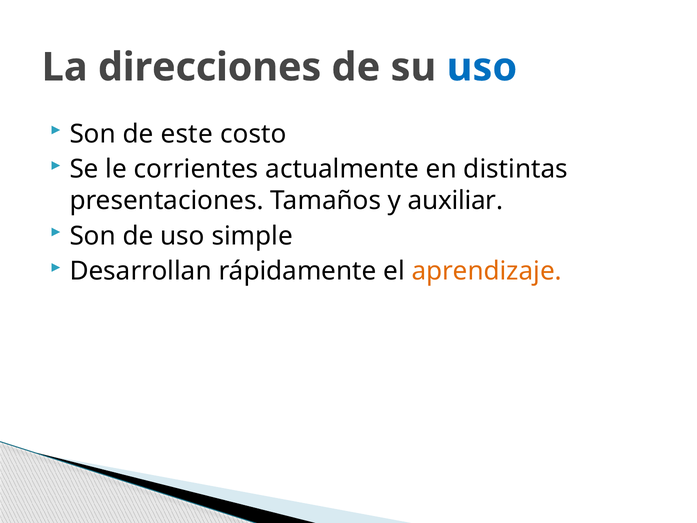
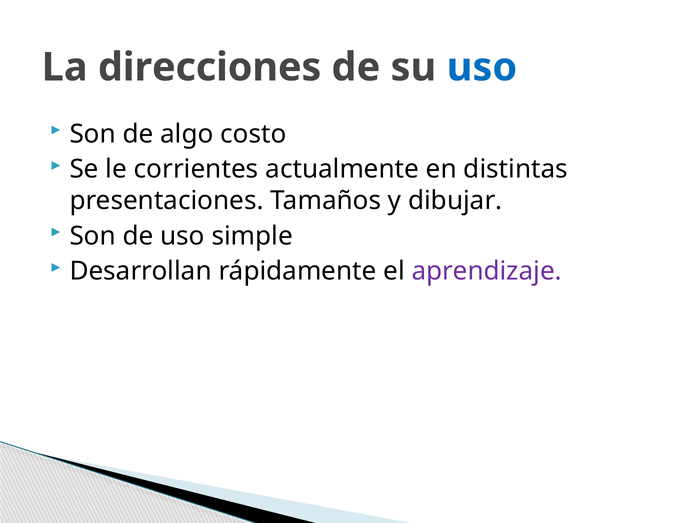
este: este -> algo
auxiliar: auxiliar -> dibujar
aprendizaje colour: orange -> purple
